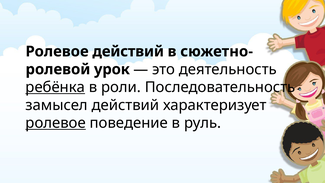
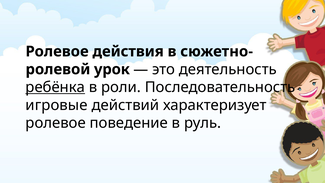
Ролевое действий: действий -> действия
замысел: замысел -> игровые
ролевое at (56, 123) underline: present -> none
